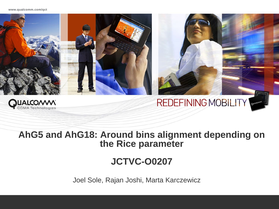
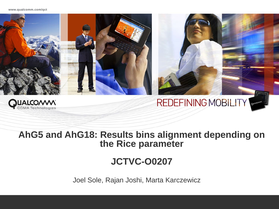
Around: Around -> Results
